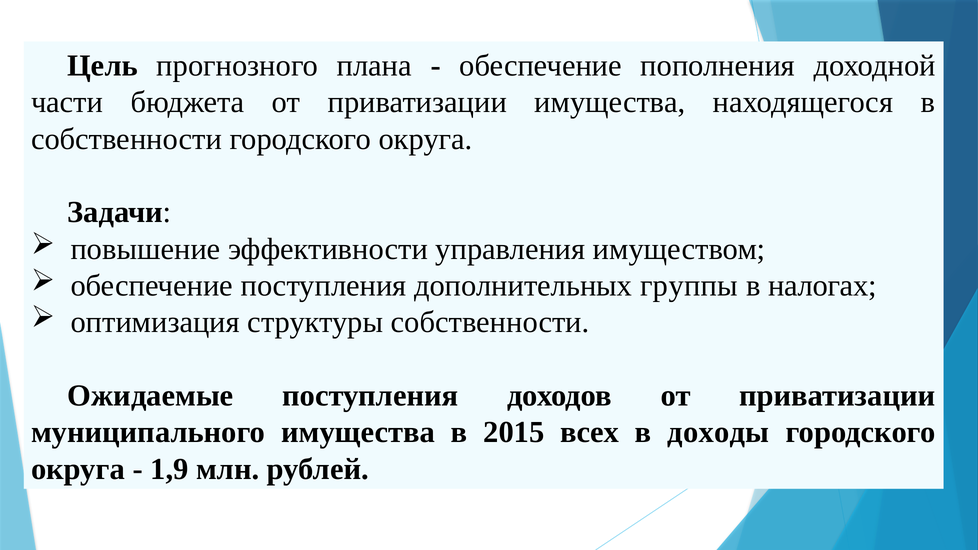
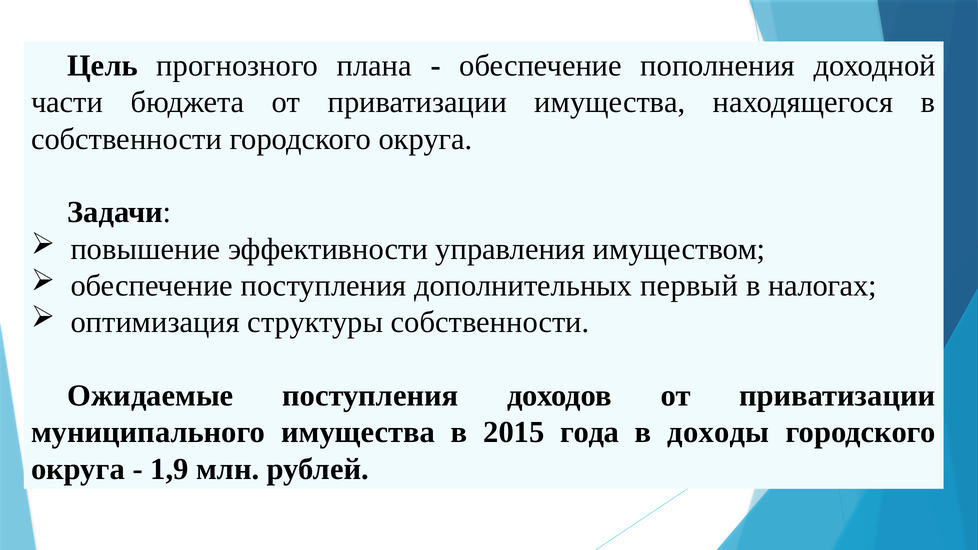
группы: группы -> первый
всех: всех -> года
